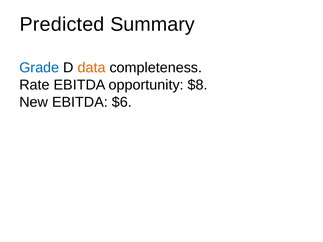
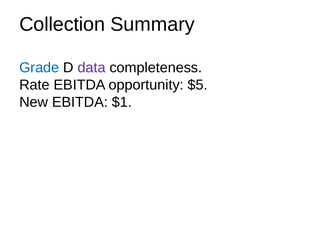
Predicted: Predicted -> Collection
data colour: orange -> purple
$8: $8 -> $5
$6: $6 -> $1
